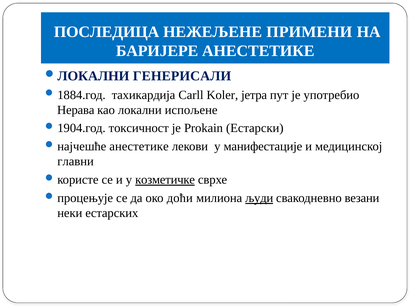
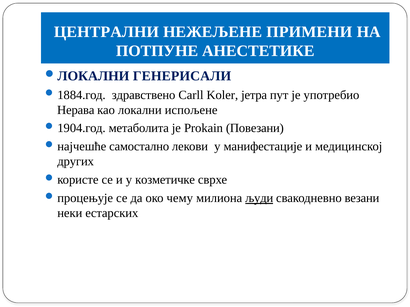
ПОСЛЕДИЦА: ПОСЛЕДИЦА -> ЦЕНТРАЛНИ
БАРИЈЕРЕ: БАРИЈЕРЕ -> ПОТПУНЕ
тахикардија: тахикардија -> здравствено
токсичност: токсичност -> метаболита
Естарски: Естарски -> Повезани
анестетике at (139, 147): анестетике -> самостално
главни: главни -> других
козметичке underline: present -> none
доћи: доћи -> чему
